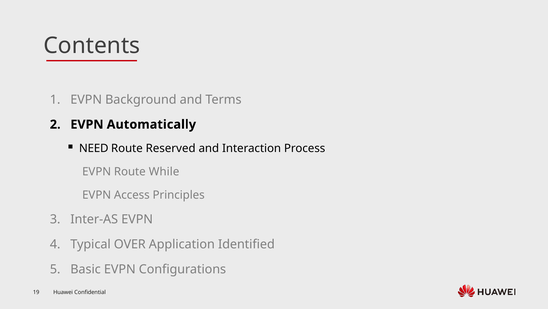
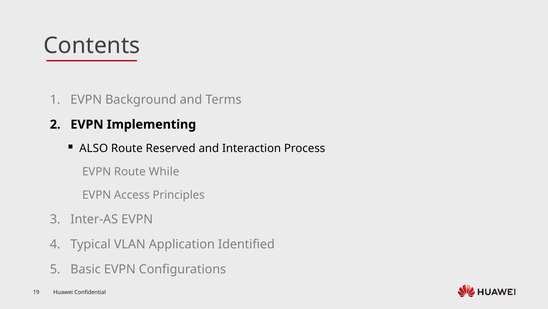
Automatically: Automatically -> Implementing
NEED: NEED -> ALSO
OVER: OVER -> VLAN
